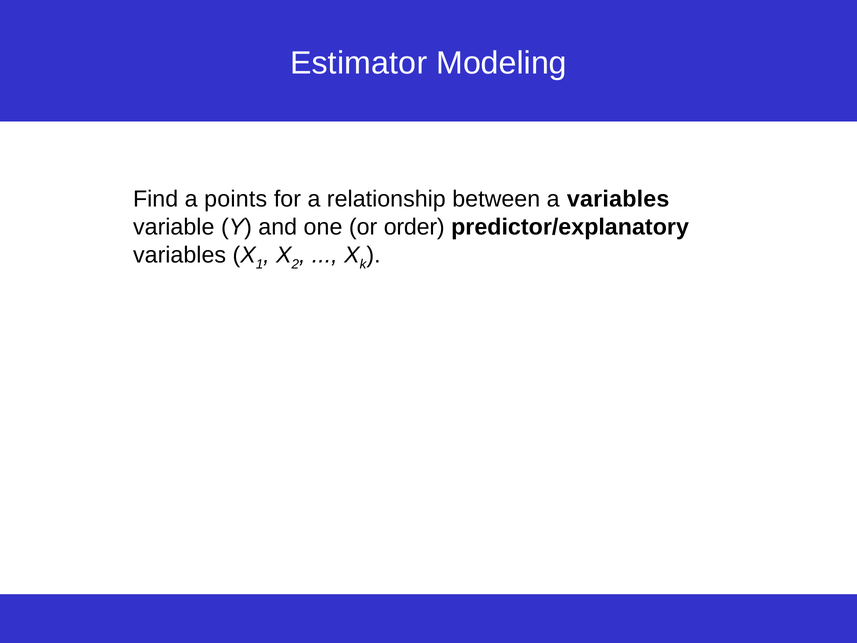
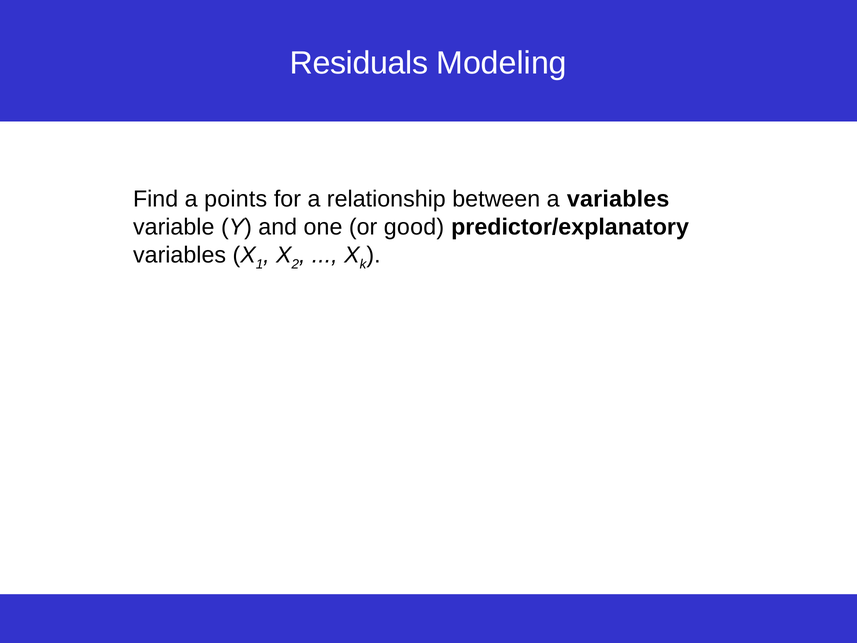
Estimator: Estimator -> Residuals
order: order -> good
